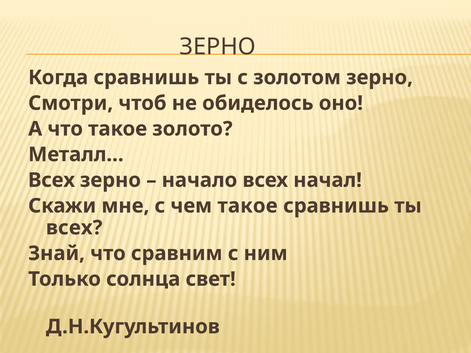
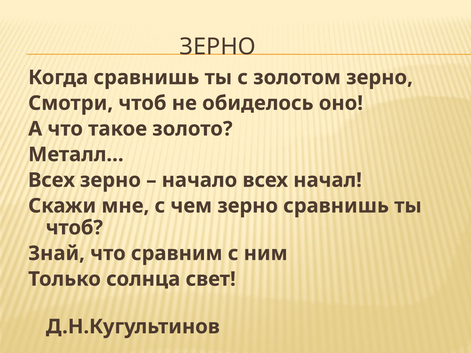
чем такое: такое -> зерно
всех at (74, 228): всех -> чтоб
